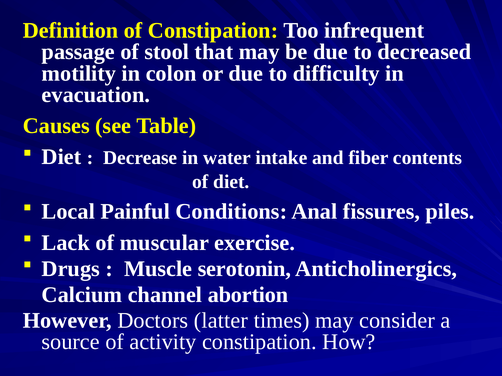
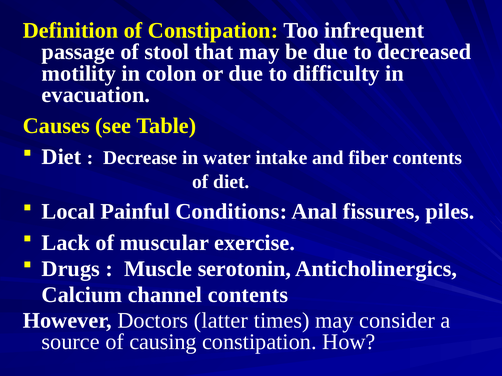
channel abortion: abortion -> contents
activity: activity -> causing
